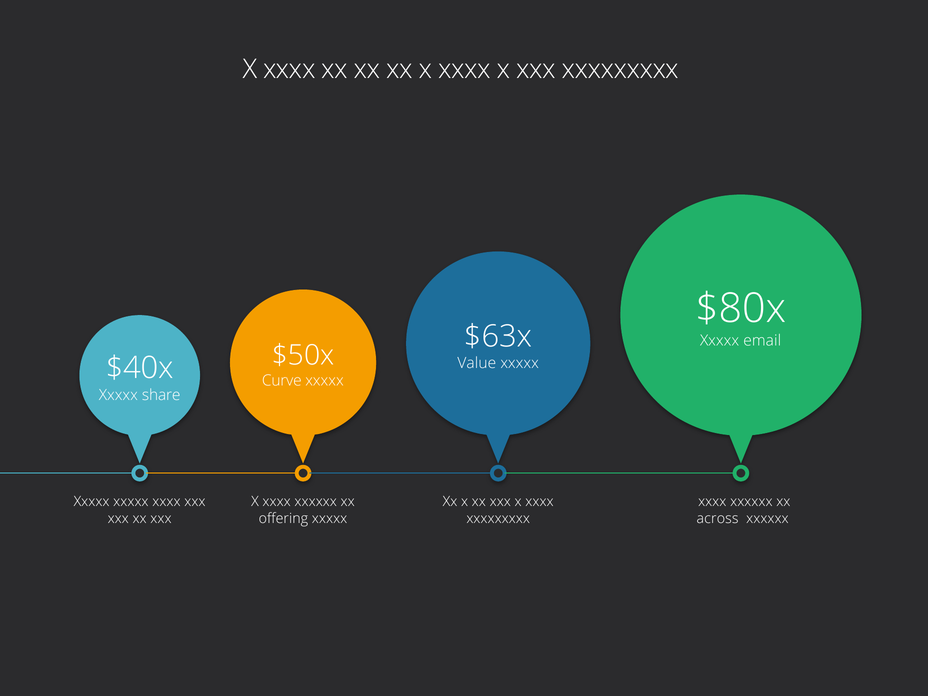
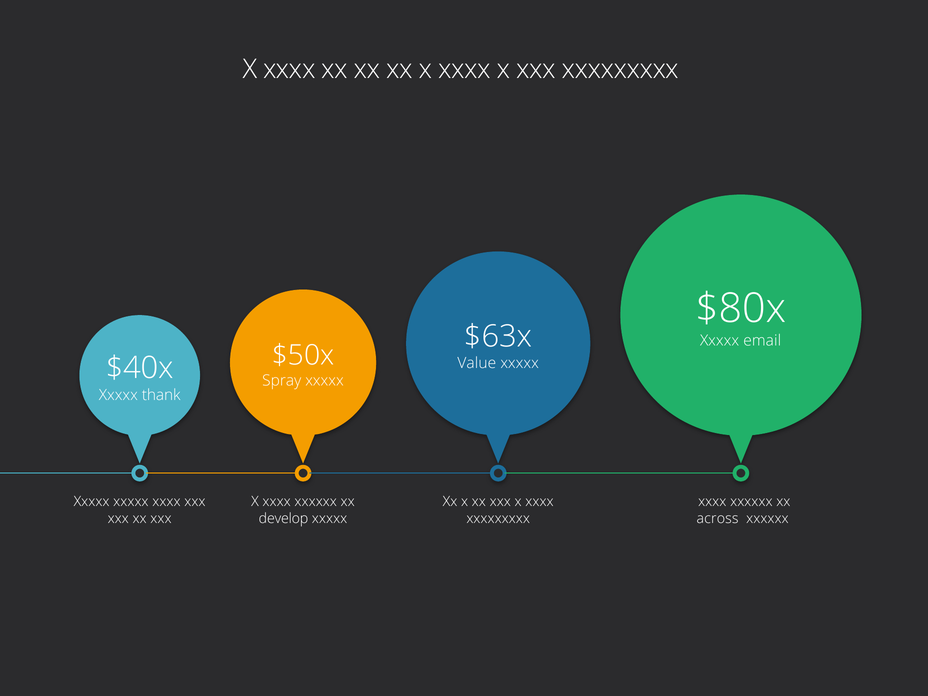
Curve: Curve -> Spray
share: share -> thank
offering: offering -> develop
